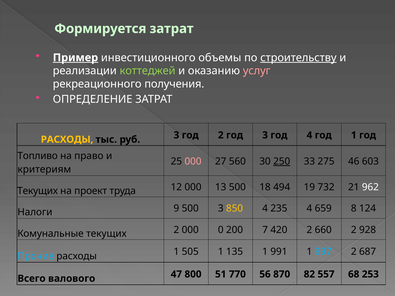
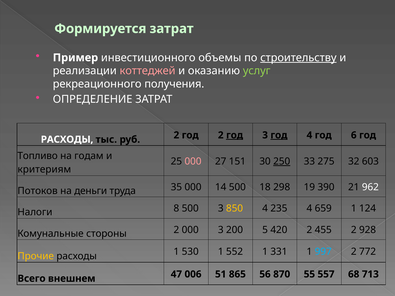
Пример underline: present -> none
коттеджей colour: light green -> pink
услуг colour: pink -> light green
РАСХОДЫ at (67, 140) colour: yellow -> white
руб 3: 3 -> 2
год at (235, 135) underline: none -> present
год at (279, 135) underline: none -> present
год 1: 1 -> 6
право: право -> годам
560: 560 -> 151
46: 46 -> 32
Текущих at (38, 191): Текущих -> Потоков
проект: проект -> деньги
12: 12 -> 35
13: 13 -> 14
494: 494 -> 298
732: 732 -> 390
9: 9 -> 8
659 8: 8 -> 1
Комунальные текущих: текущих -> стороны
000 0: 0 -> 3
7: 7 -> 5
660: 660 -> 455
Прочие colour: light blue -> yellow
505: 505 -> 530
135: 135 -> 552
991: 991 -> 331
687: 687 -> 772
валового: валового -> внешнем
800: 800 -> 006
770: 770 -> 865
82: 82 -> 55
253: 253 -> 713
